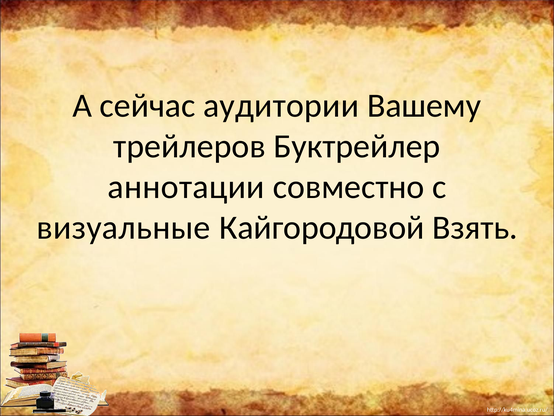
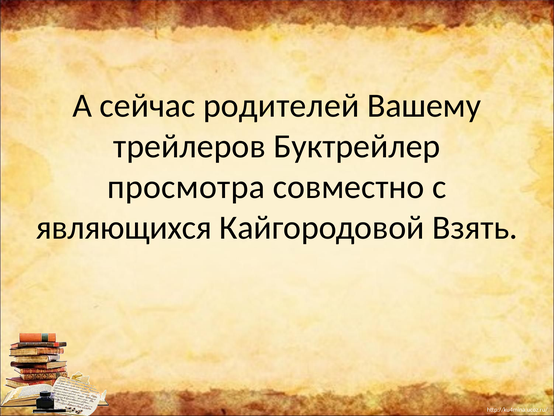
аудитории: аудитории -> родителей
аннотации: аннотации -> просмотра
визуальные: визуальные -> являющихся
